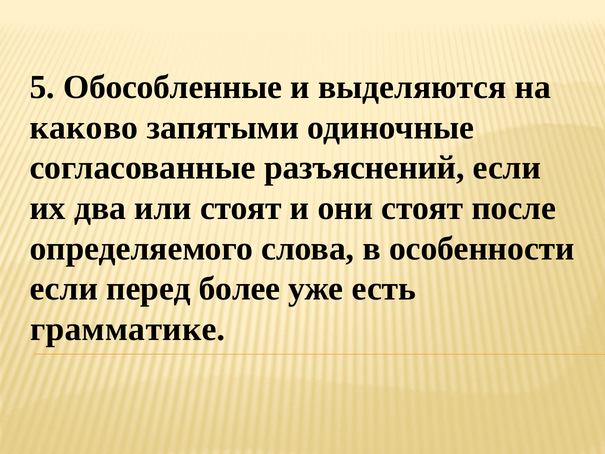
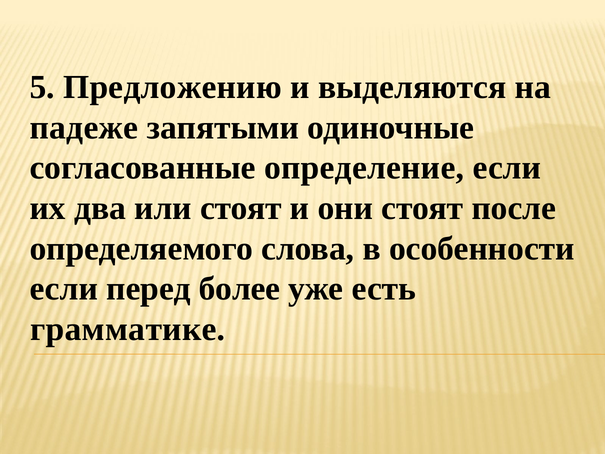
Обособленные: Обособленные -> Предложению
каково: каково -> падеже
разъяснений: разъяснений -> определение
